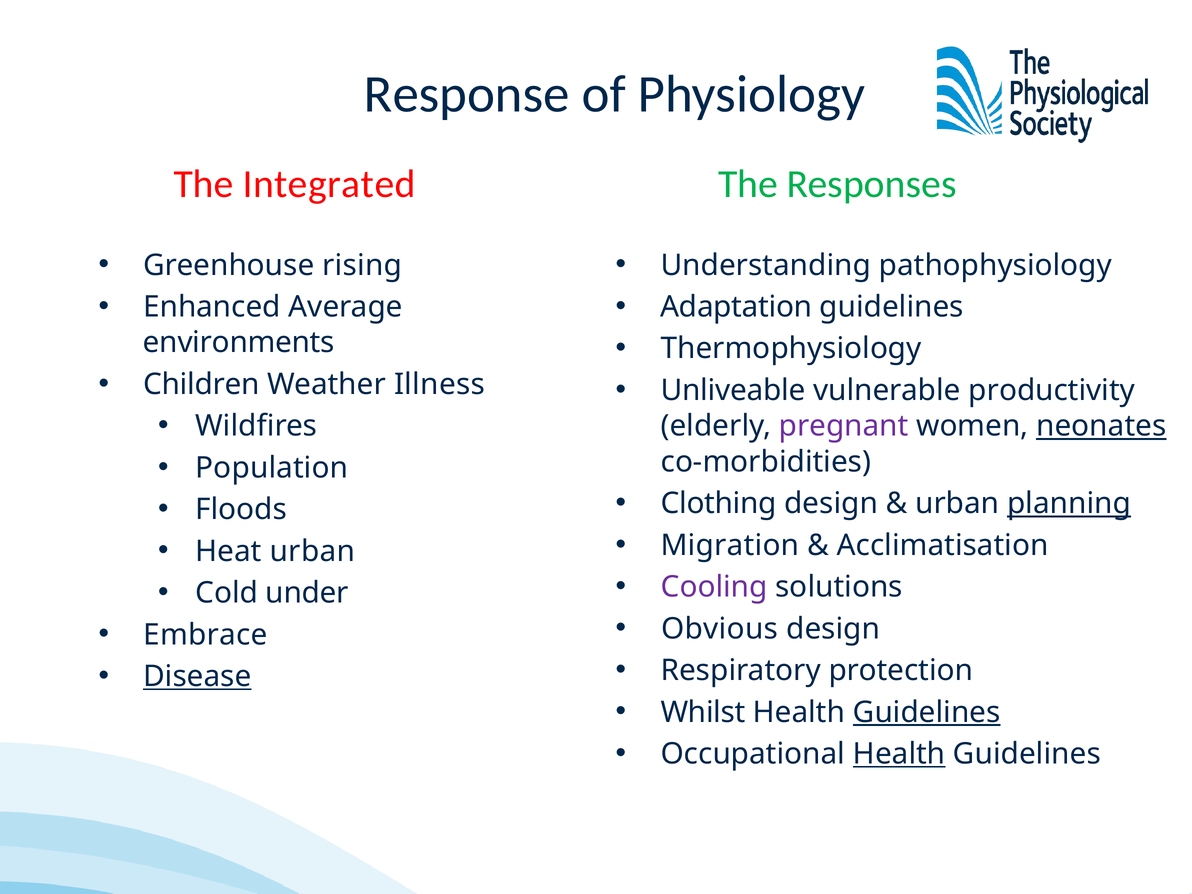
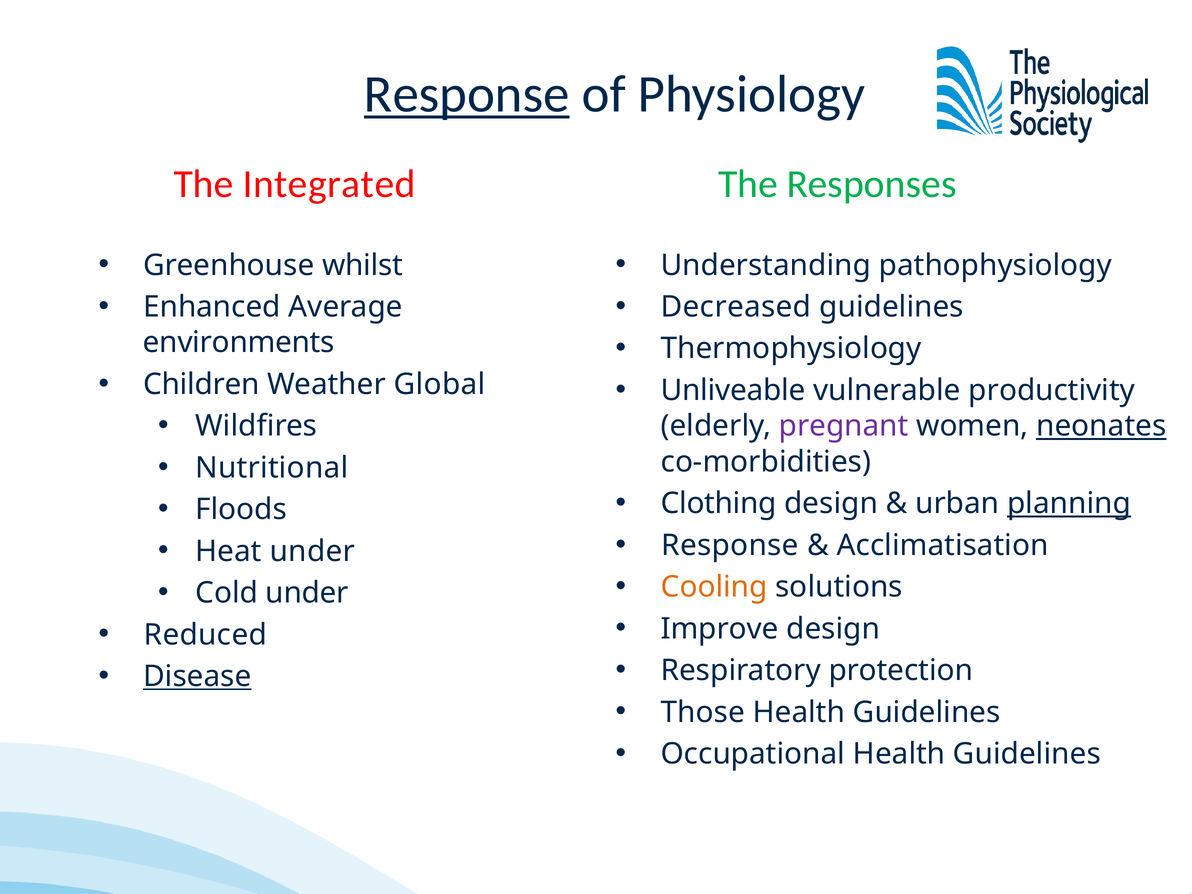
Response at (467, 94) underline: none -> present
rising: rising -> whilst
Adaptation: Adaptation -> Decreased
Illness: Illness -> Global
Population: Population -> Nutritional
Migration at (730, 545): Migration -> Response
Heat urban: urban -> under
Cooling colour: purple -> orange
Obvious: Obvious -> Improve
Embrace: Embrace -> Reduced
Whilst: Whilst -> Those
Guidelines at (927, 712) underline: present -> none
Health at (899, 754) underline: present -> none
